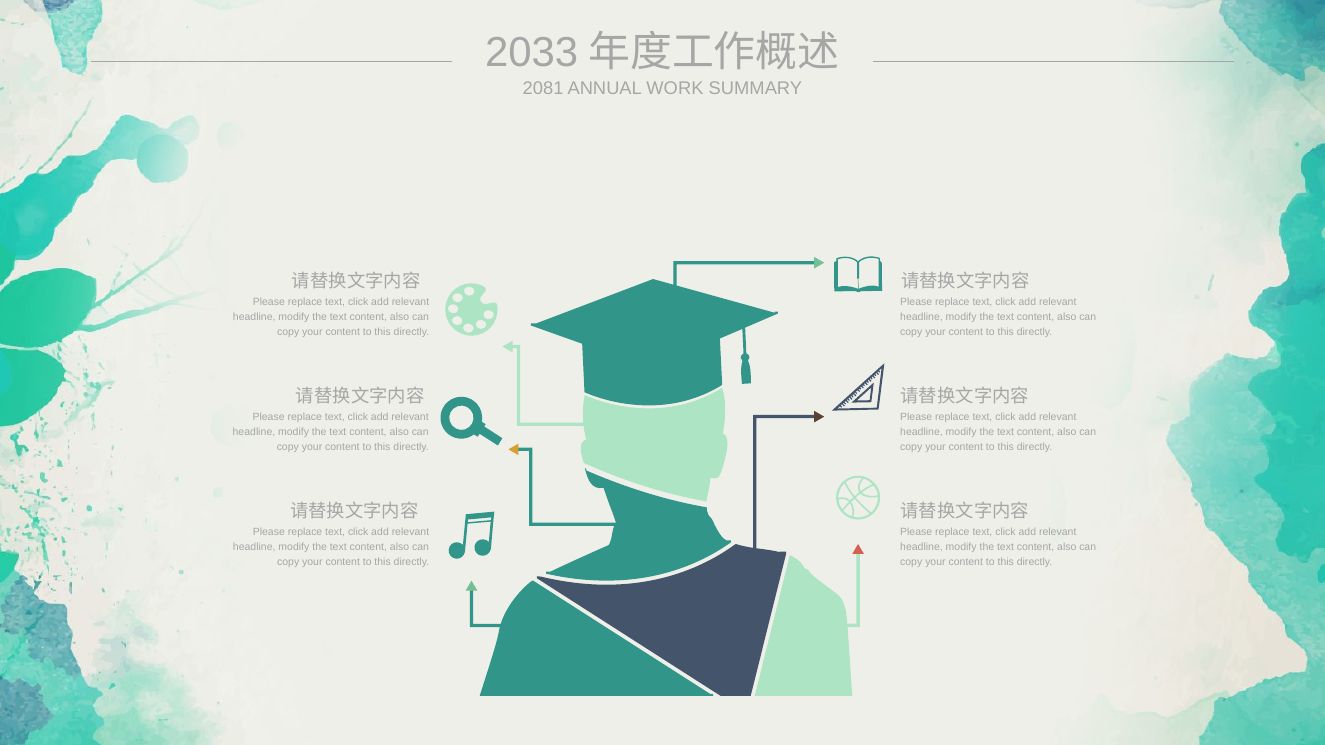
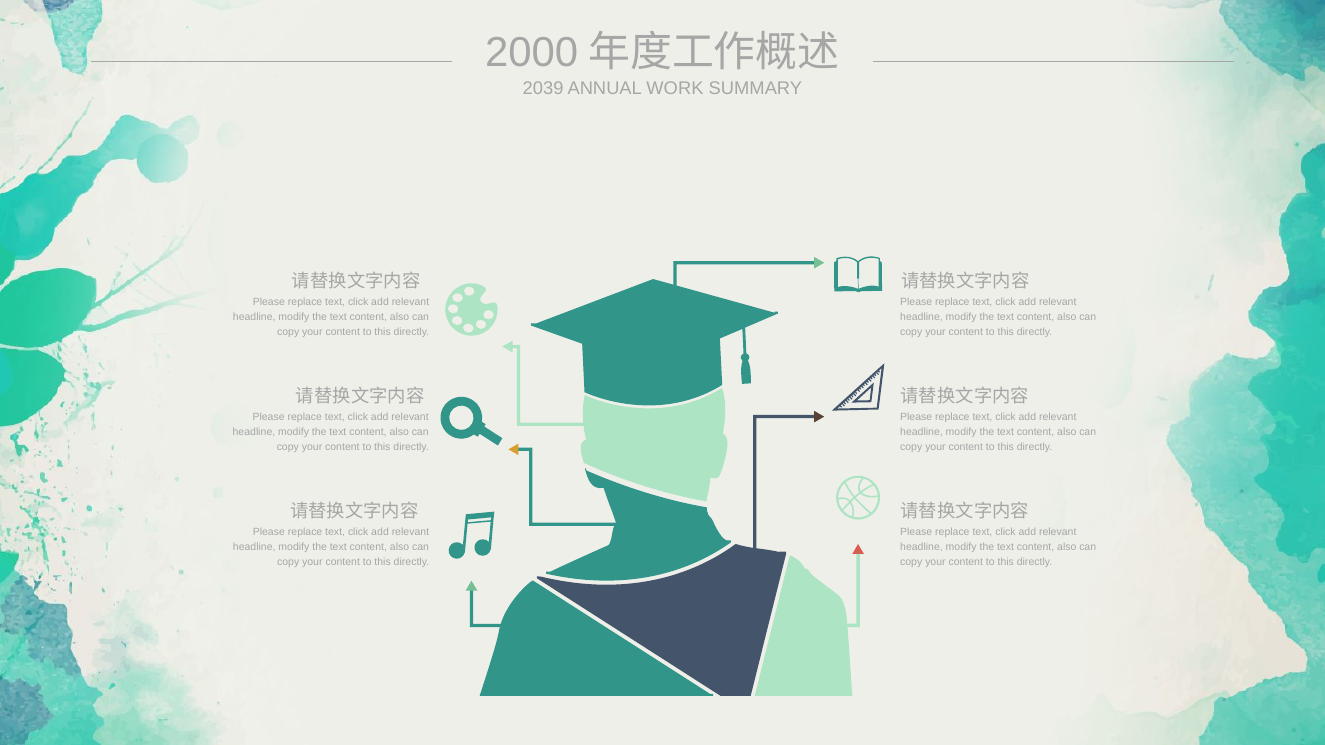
2033: 2033 -> 2000
2081: 2081 -> 2039
